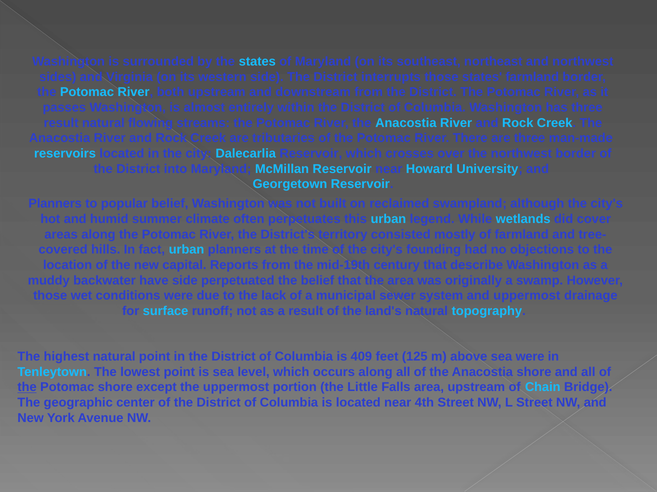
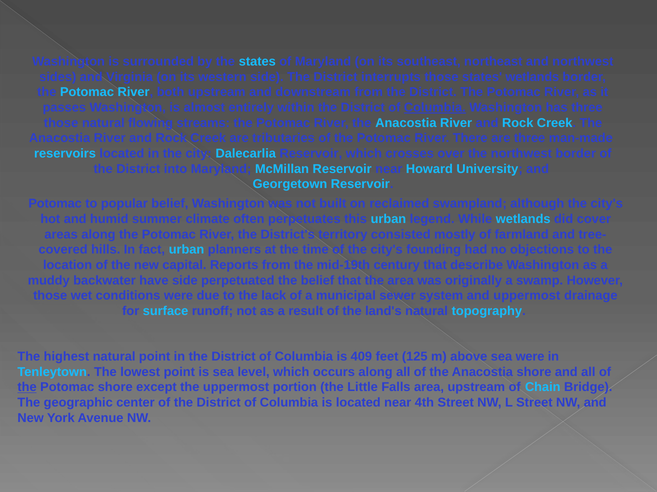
states farmland: farmland -> wetlands
Columbia at (435, 108) underline: none -> present
result at (61, 123): result -> those
Planners at (55, 204): Planners -> Potomac
